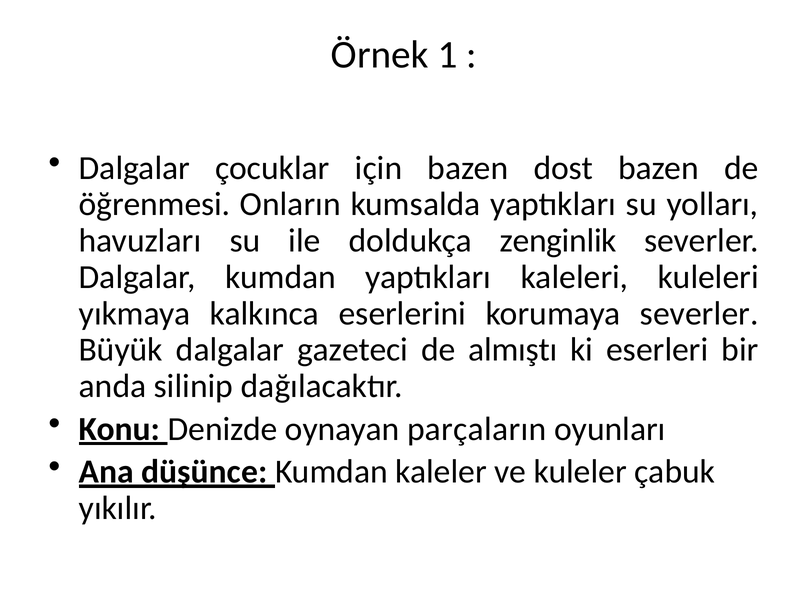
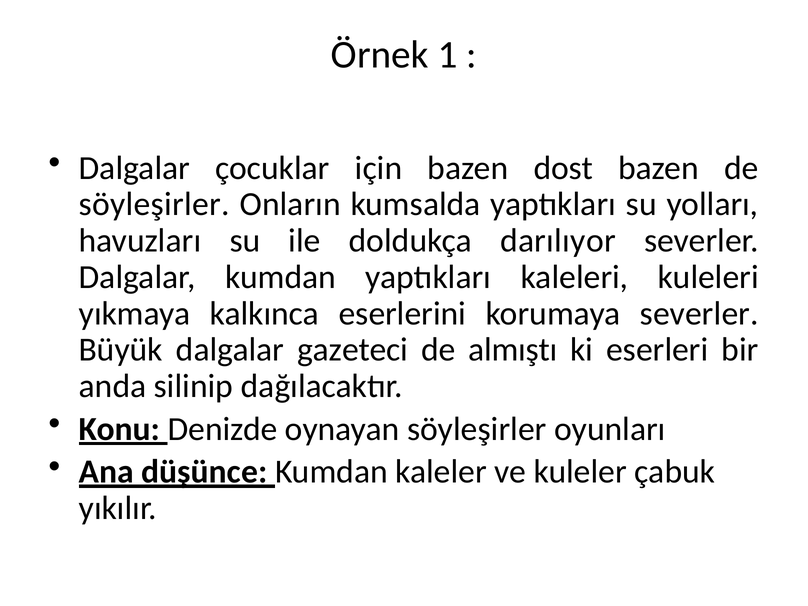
öğrenmesi at (154, 204): öğrenmesi -> söyleşirler
zenginlik: zenginlik -> darılıyor
oynayan parçaların: parçaların -> söyleşirler
